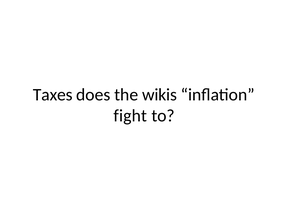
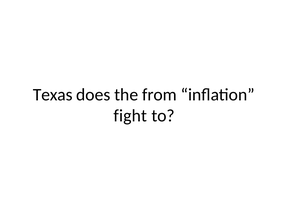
Taxes: Taxes -> Texas
wikis: wikis -> from
